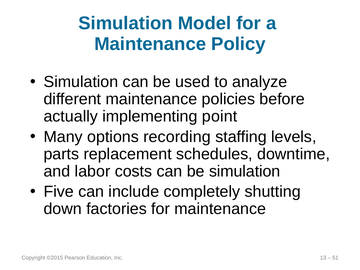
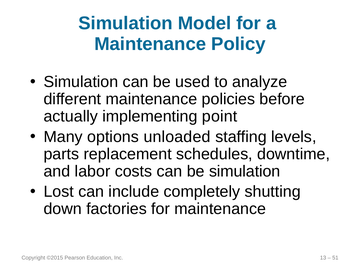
recording: recording -> unloaded
Five: Five -> Lost
